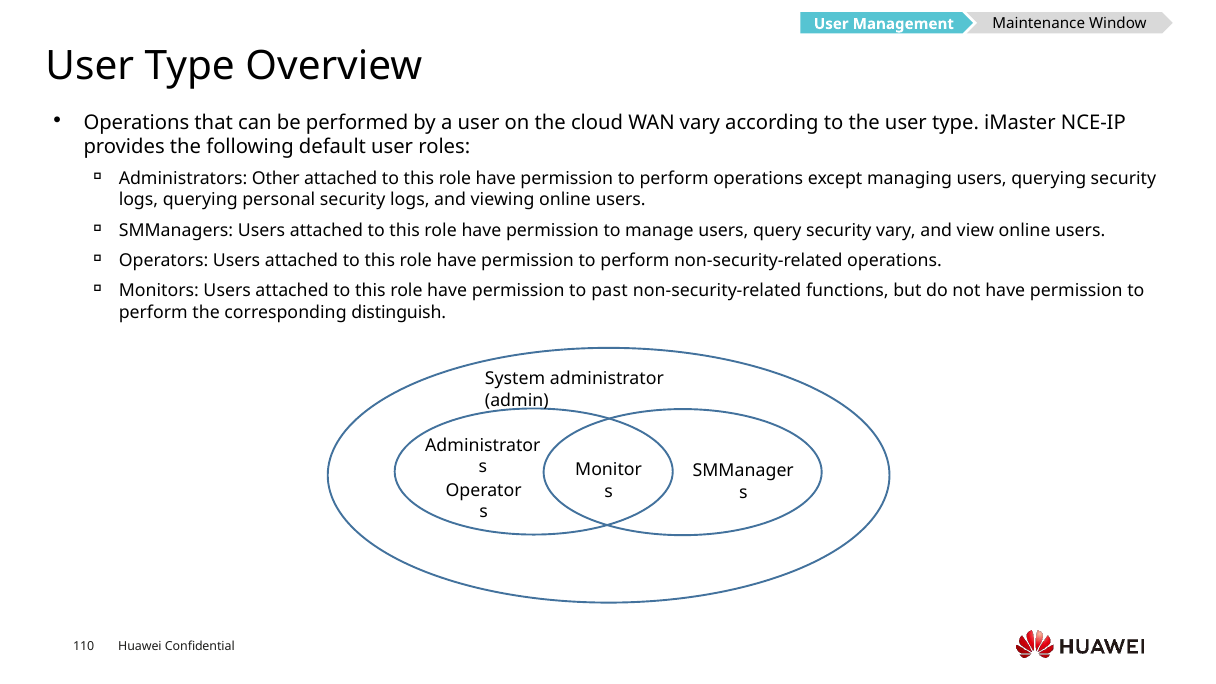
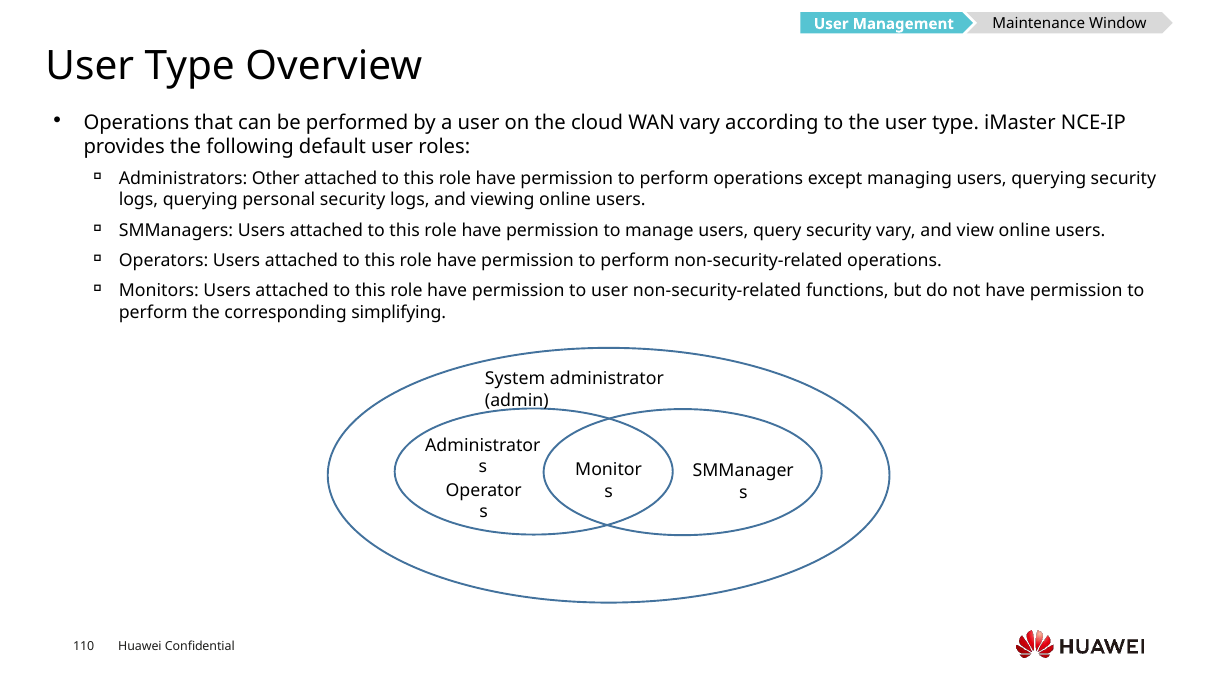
to past: past -> user
distinguish: distinguish -> simplifying
